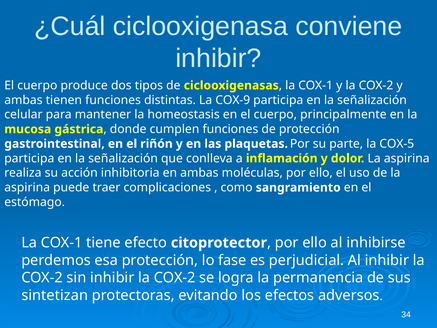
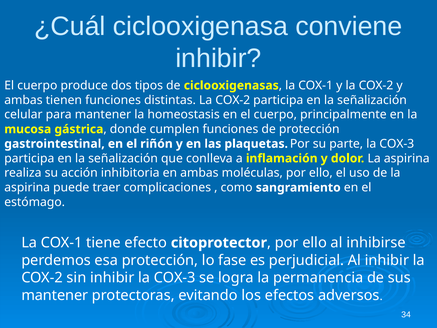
distintas La COX-9: COX-9 -> COX-2
parte la COX-5: COX-5 -> COX-3
sin inhibir la COX-2: COX-2 -> COX-3
sintetizan at (55, 295): sintetizan -> mantener
